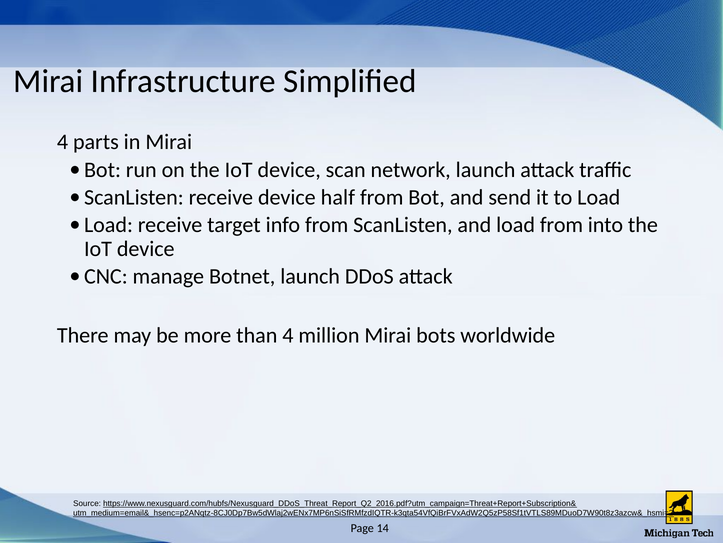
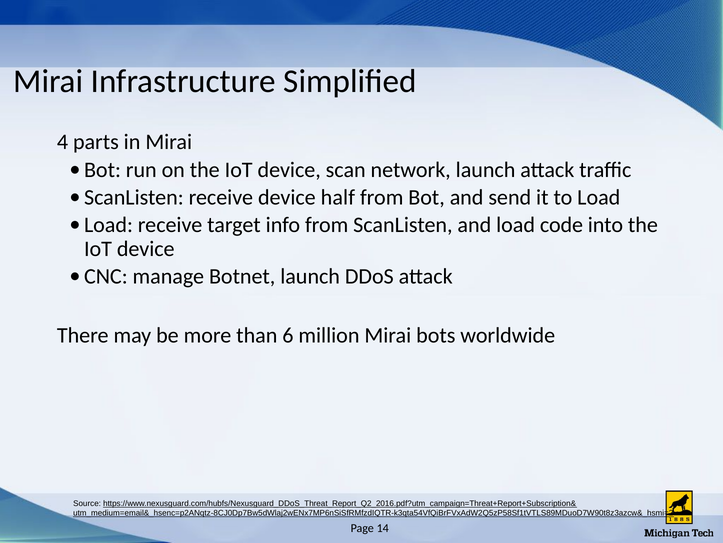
load from: from -> code
than 4: 4 -> 6
